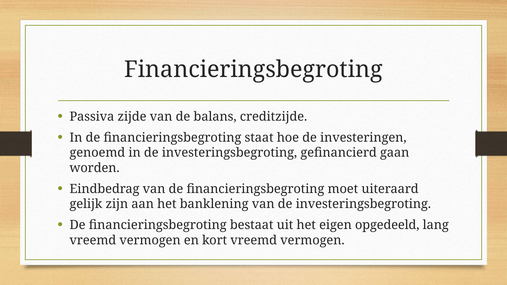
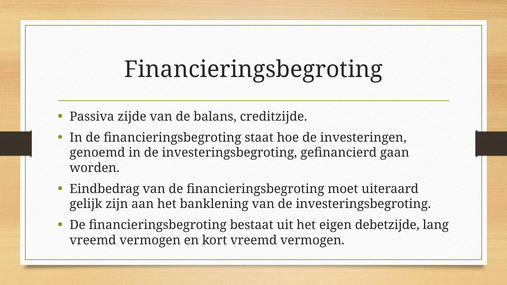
opgedeeld: opgedeeld -> debetzijde
